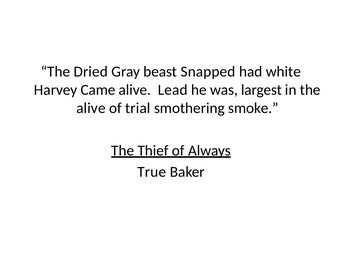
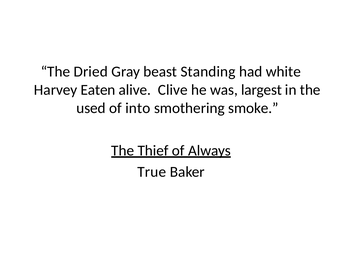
Snapped: Snapped -> Standing
Came: Came -> Eaten
Lead: Lead -> Clive
alive at (91, 108): alive -> used
trial: trial -> into
